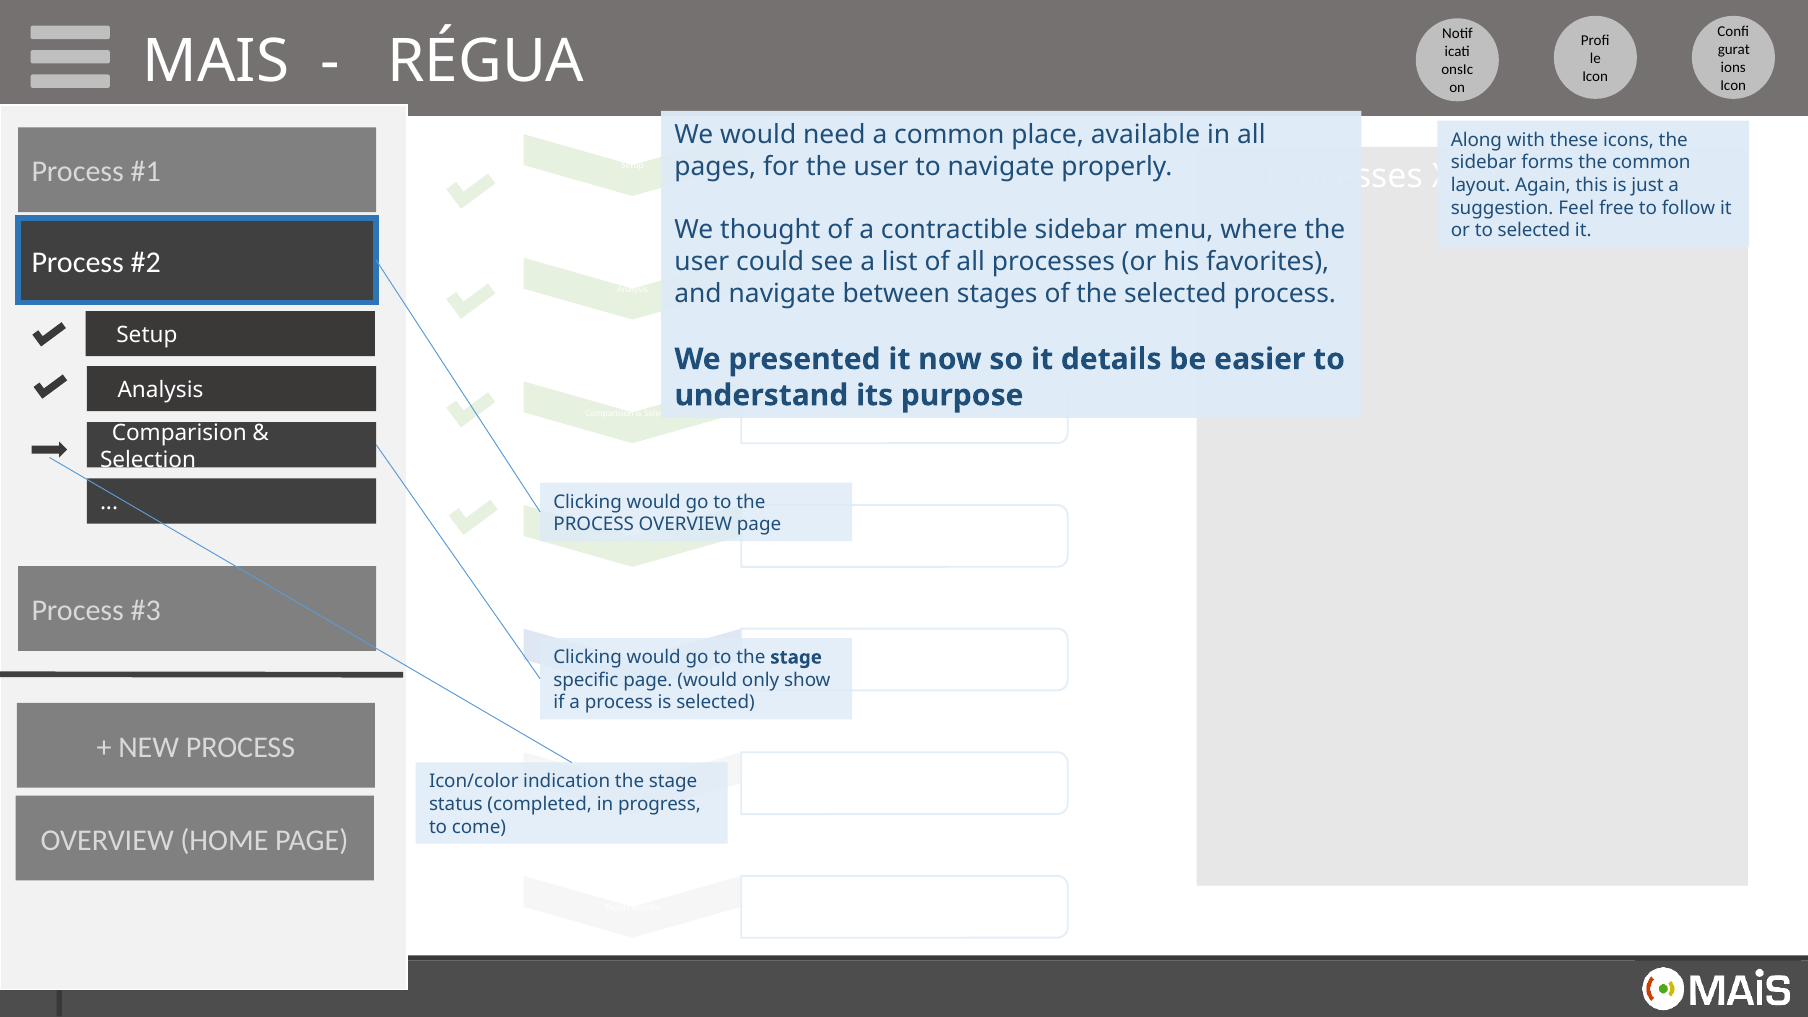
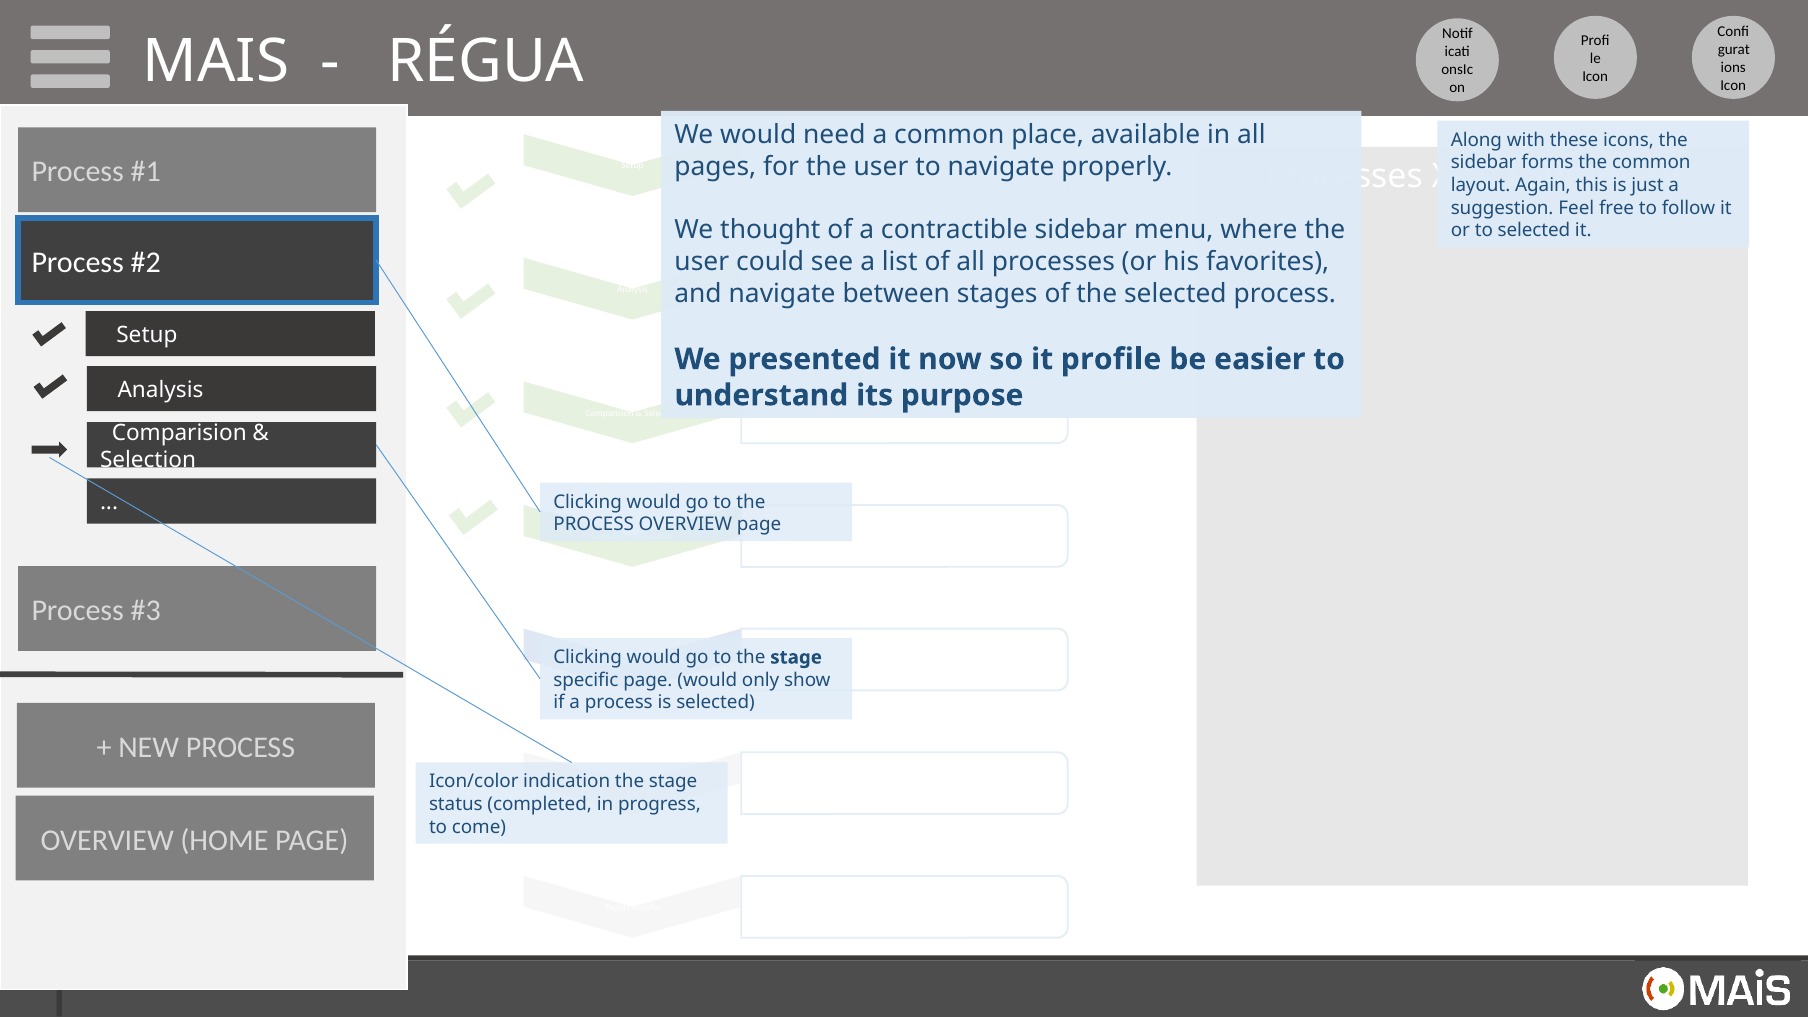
details: details -> profile
